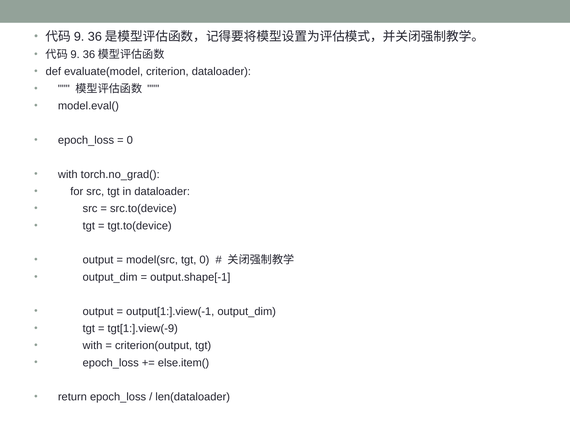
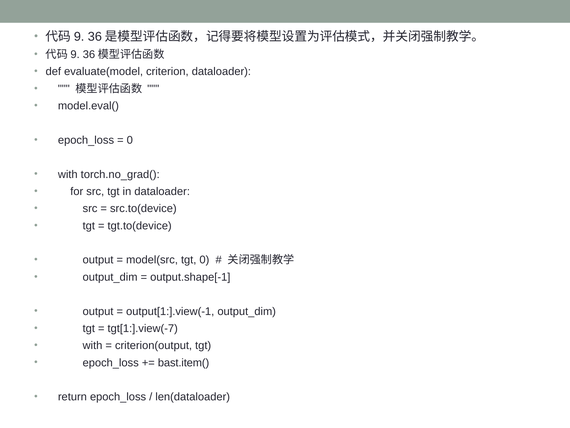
tgt[1:].view(-9: tgt[1:].view(-9 -> tgt[1:].view(-7
else.item(: else.item( -> bast.item(
